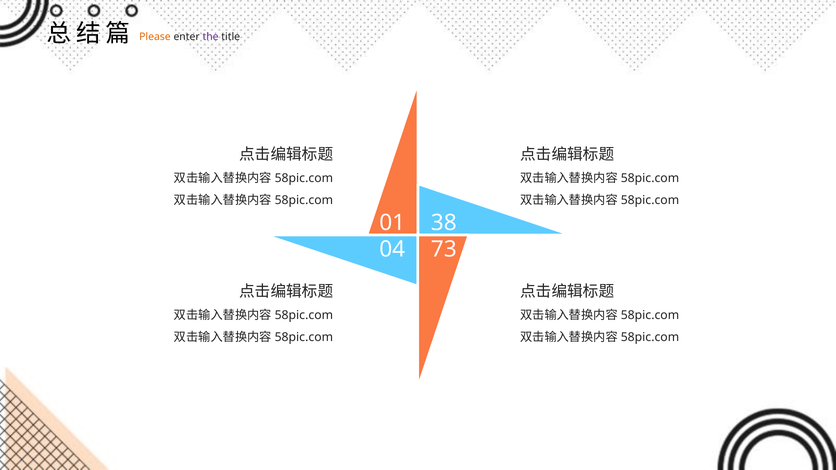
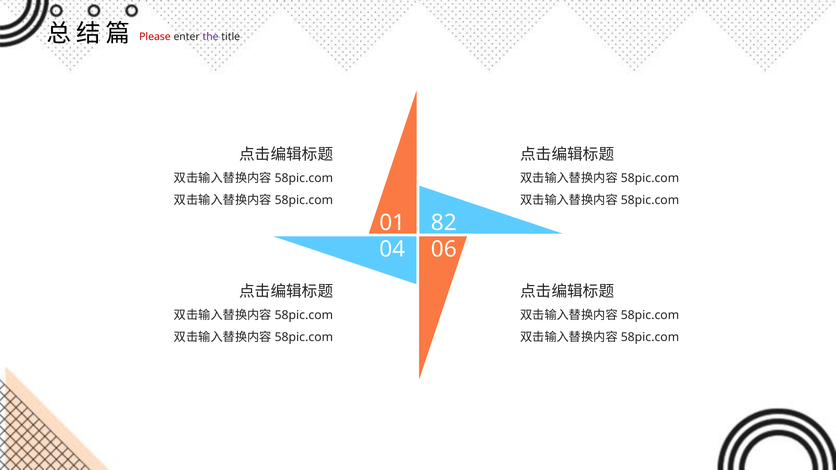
Please colour: orange -> red
38: 38 -> 82
73: 73 -> 06
